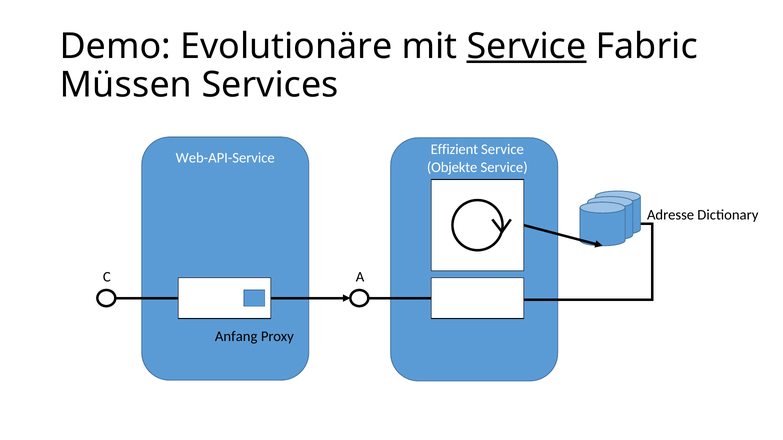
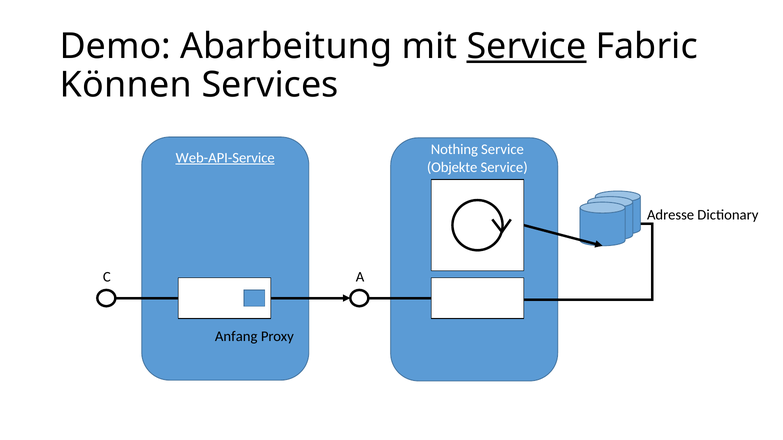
Evolutionäre: Evolutionäre -> Abarbeitung
Müssen: Müssen -> Können
Effizient: Effizient -> Nothing
Web-API-Service underline: none -> present
